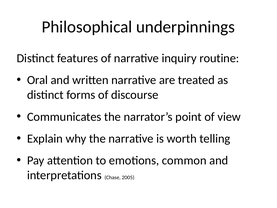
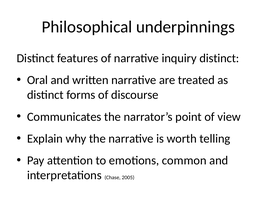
inquiry routine: routine -> distinct
